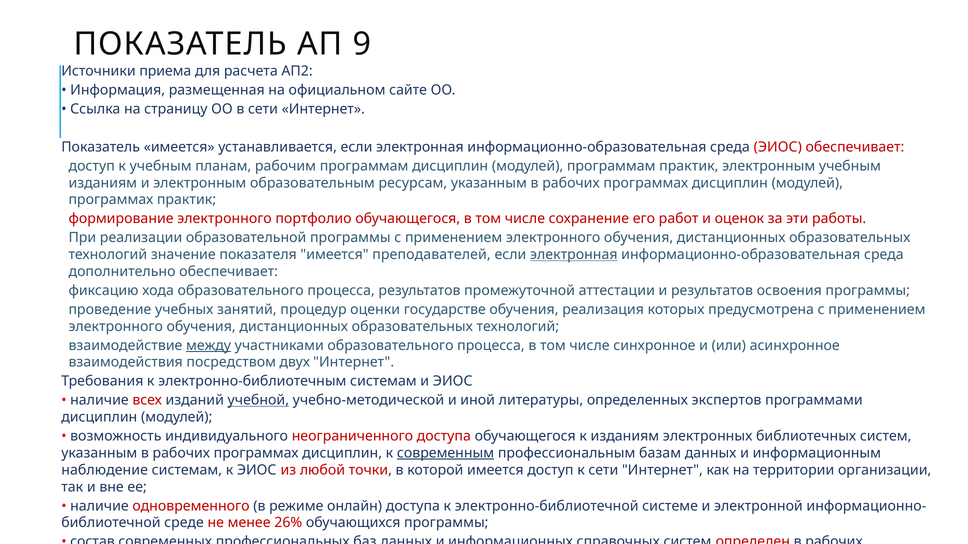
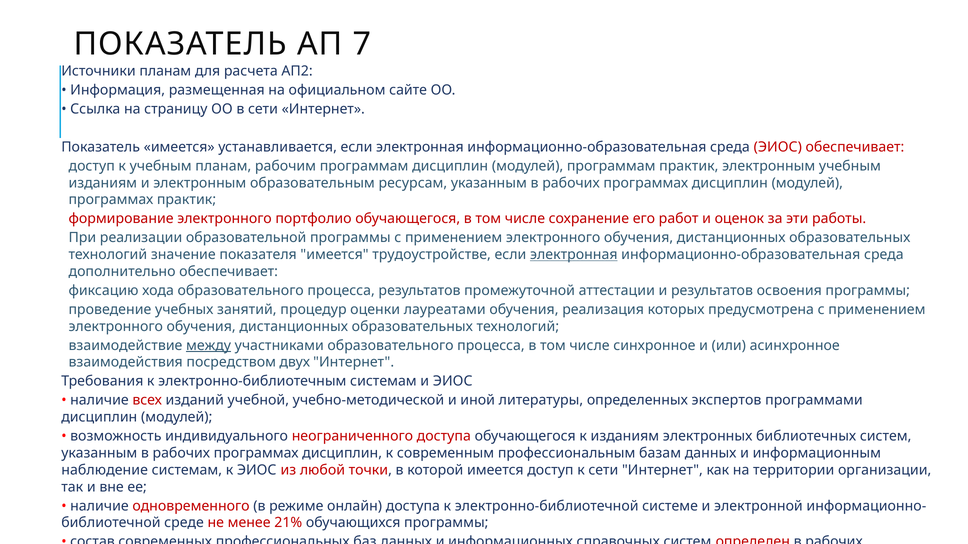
9: 9 -> 7
Источники приема: приема -> планам
преподавателей: преподавателей -> трудоустройстве
государстве: государстве -> лауреатами
учебной underline: present -> none
современным underline: present -> none
26%: 26% -> 21%
